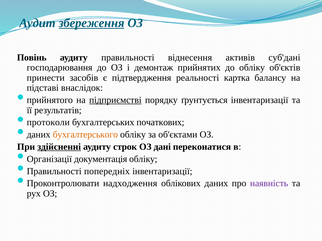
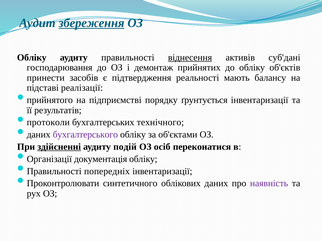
Повінь at (32, 58): Повінь -> Обліку
віднесення underline: none -> present
картка: картка -> мають
внаслідок: внаслідок -> реалізації
підприємстві underline: present -> none
початкових: початкових -> технічного
бухгалтерського colour: orange -> purple
строк: строк -> подій
дані: дані -> осіб
надходження: надходження -> синтетичного
